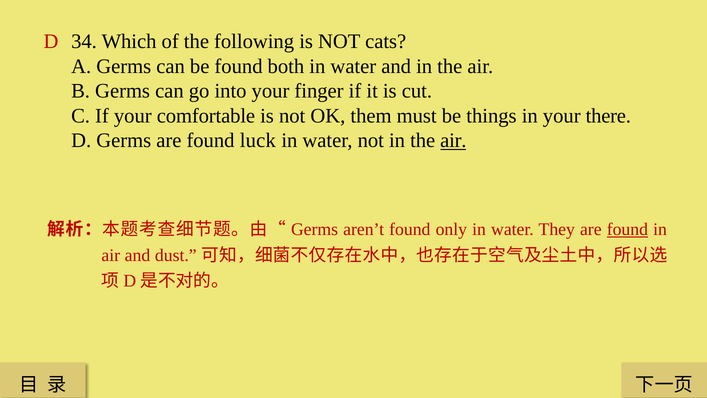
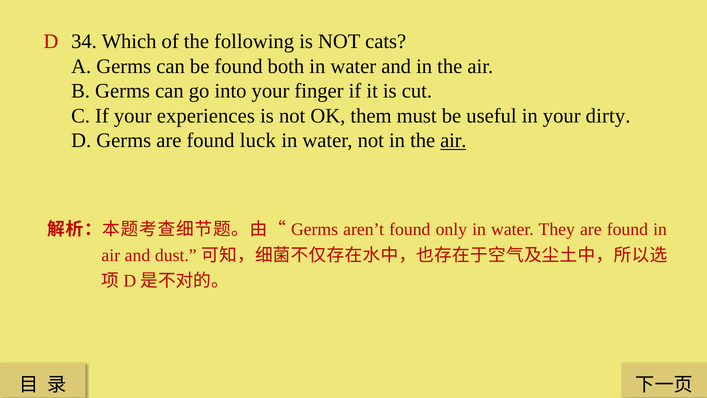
comfortable: comfortable -> experiences
things: things -> useful
there: there -> dirty
found at (627, 229) underline: present -> none
